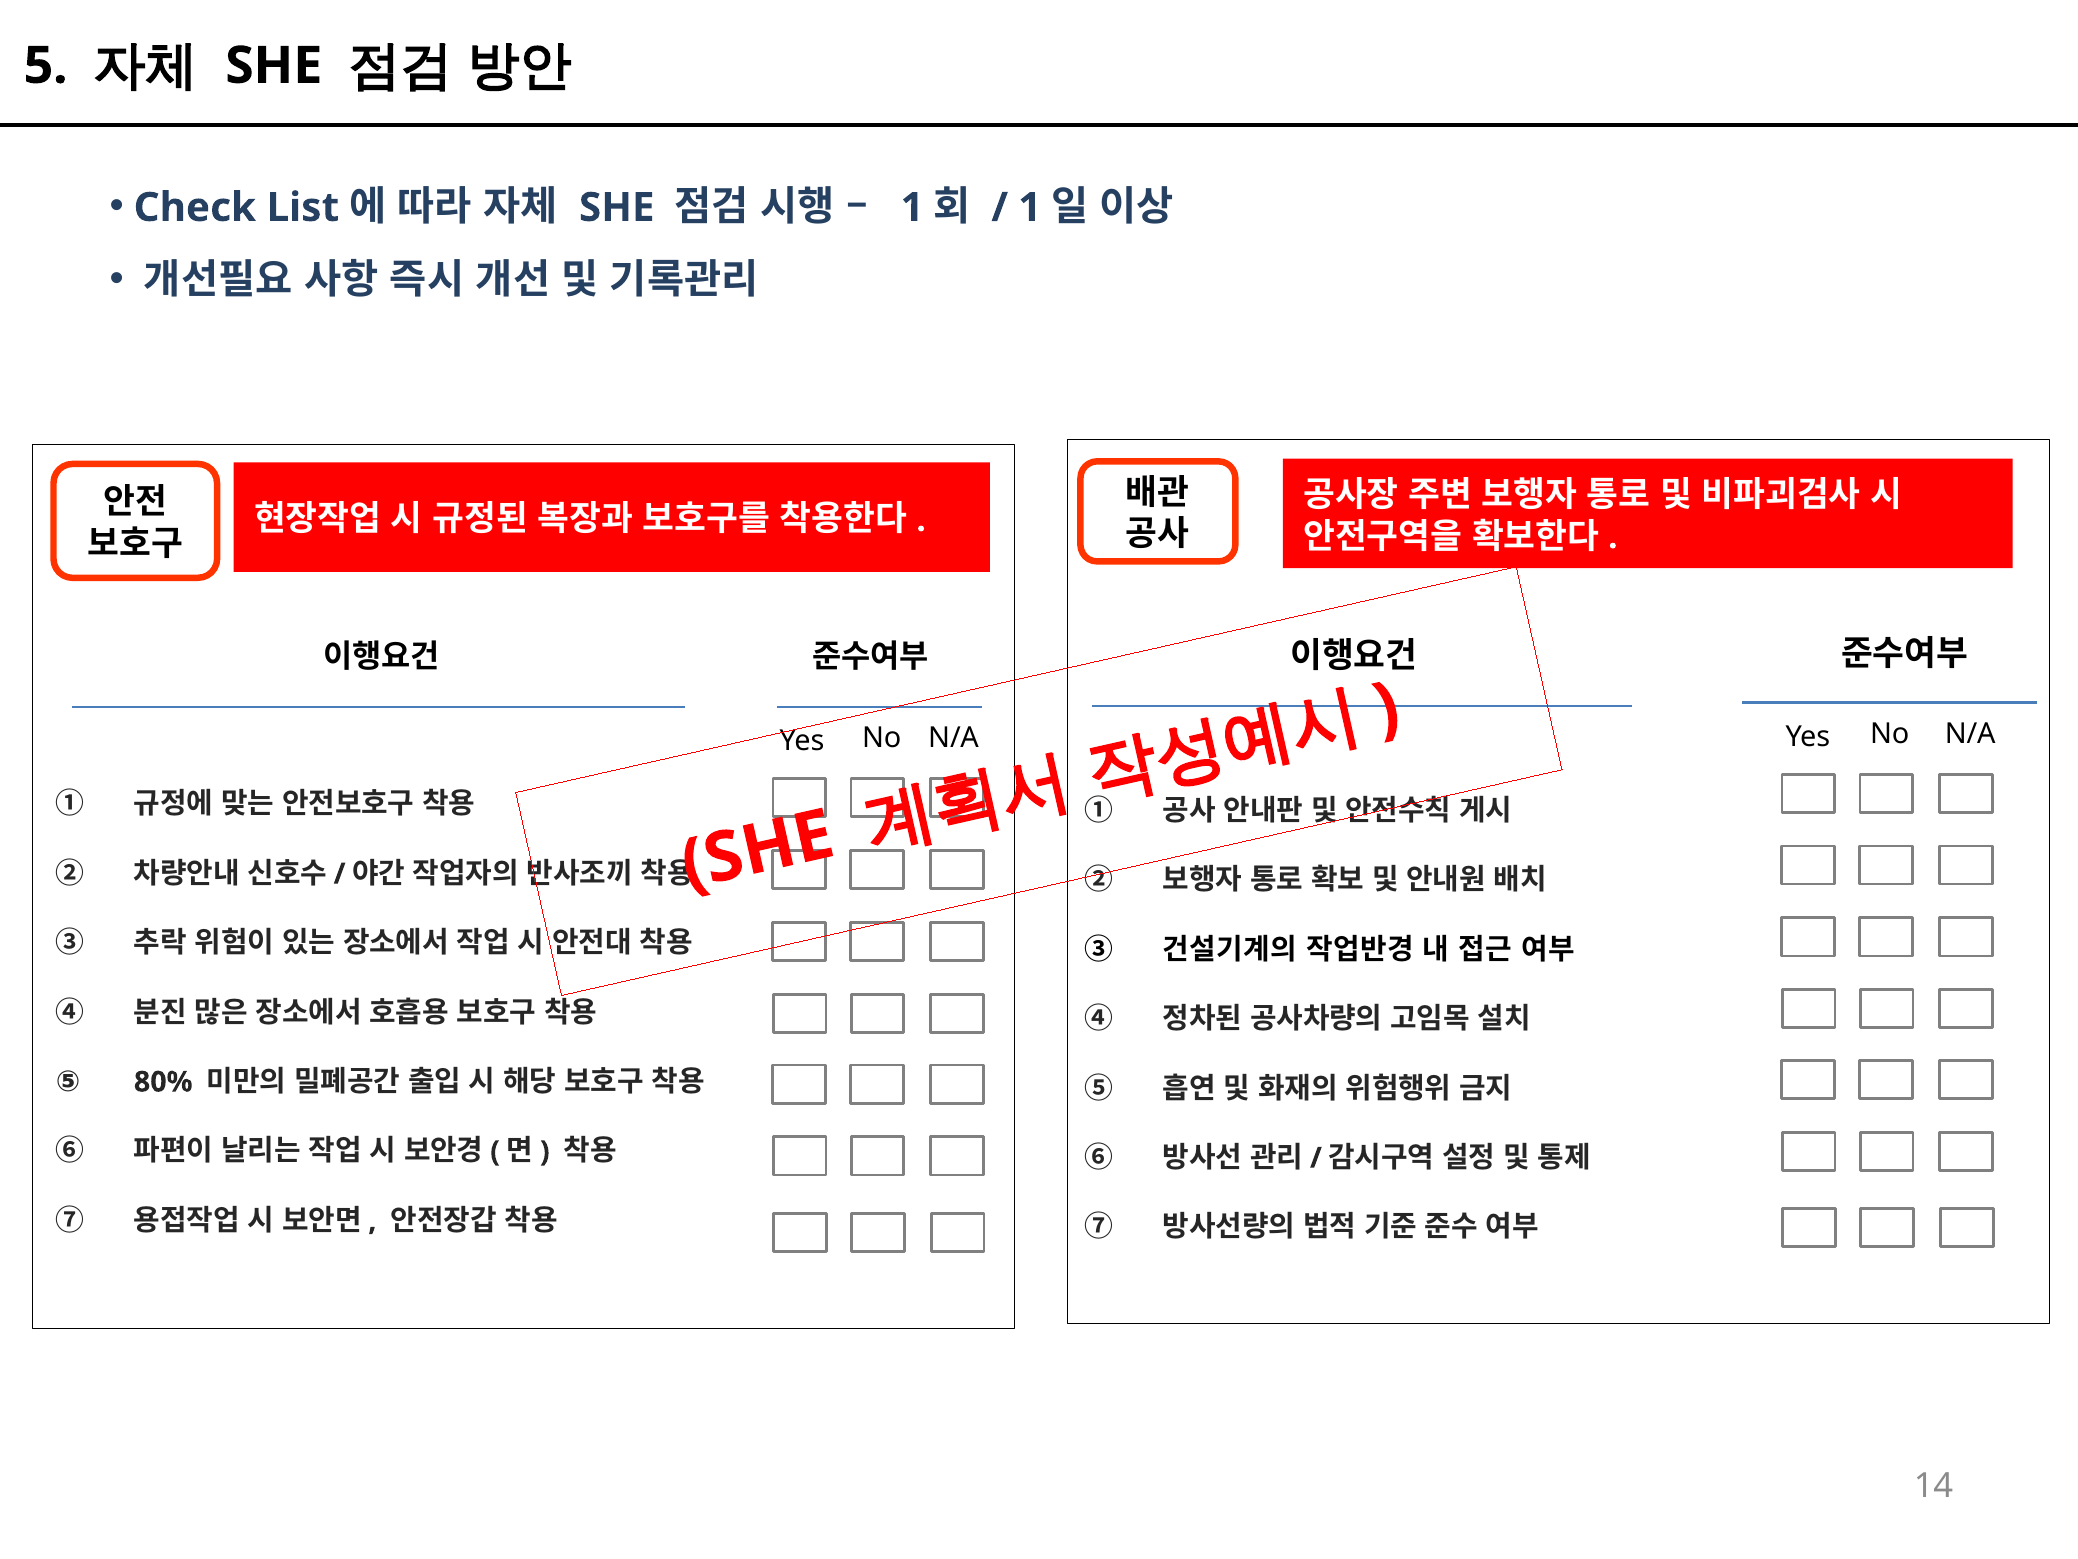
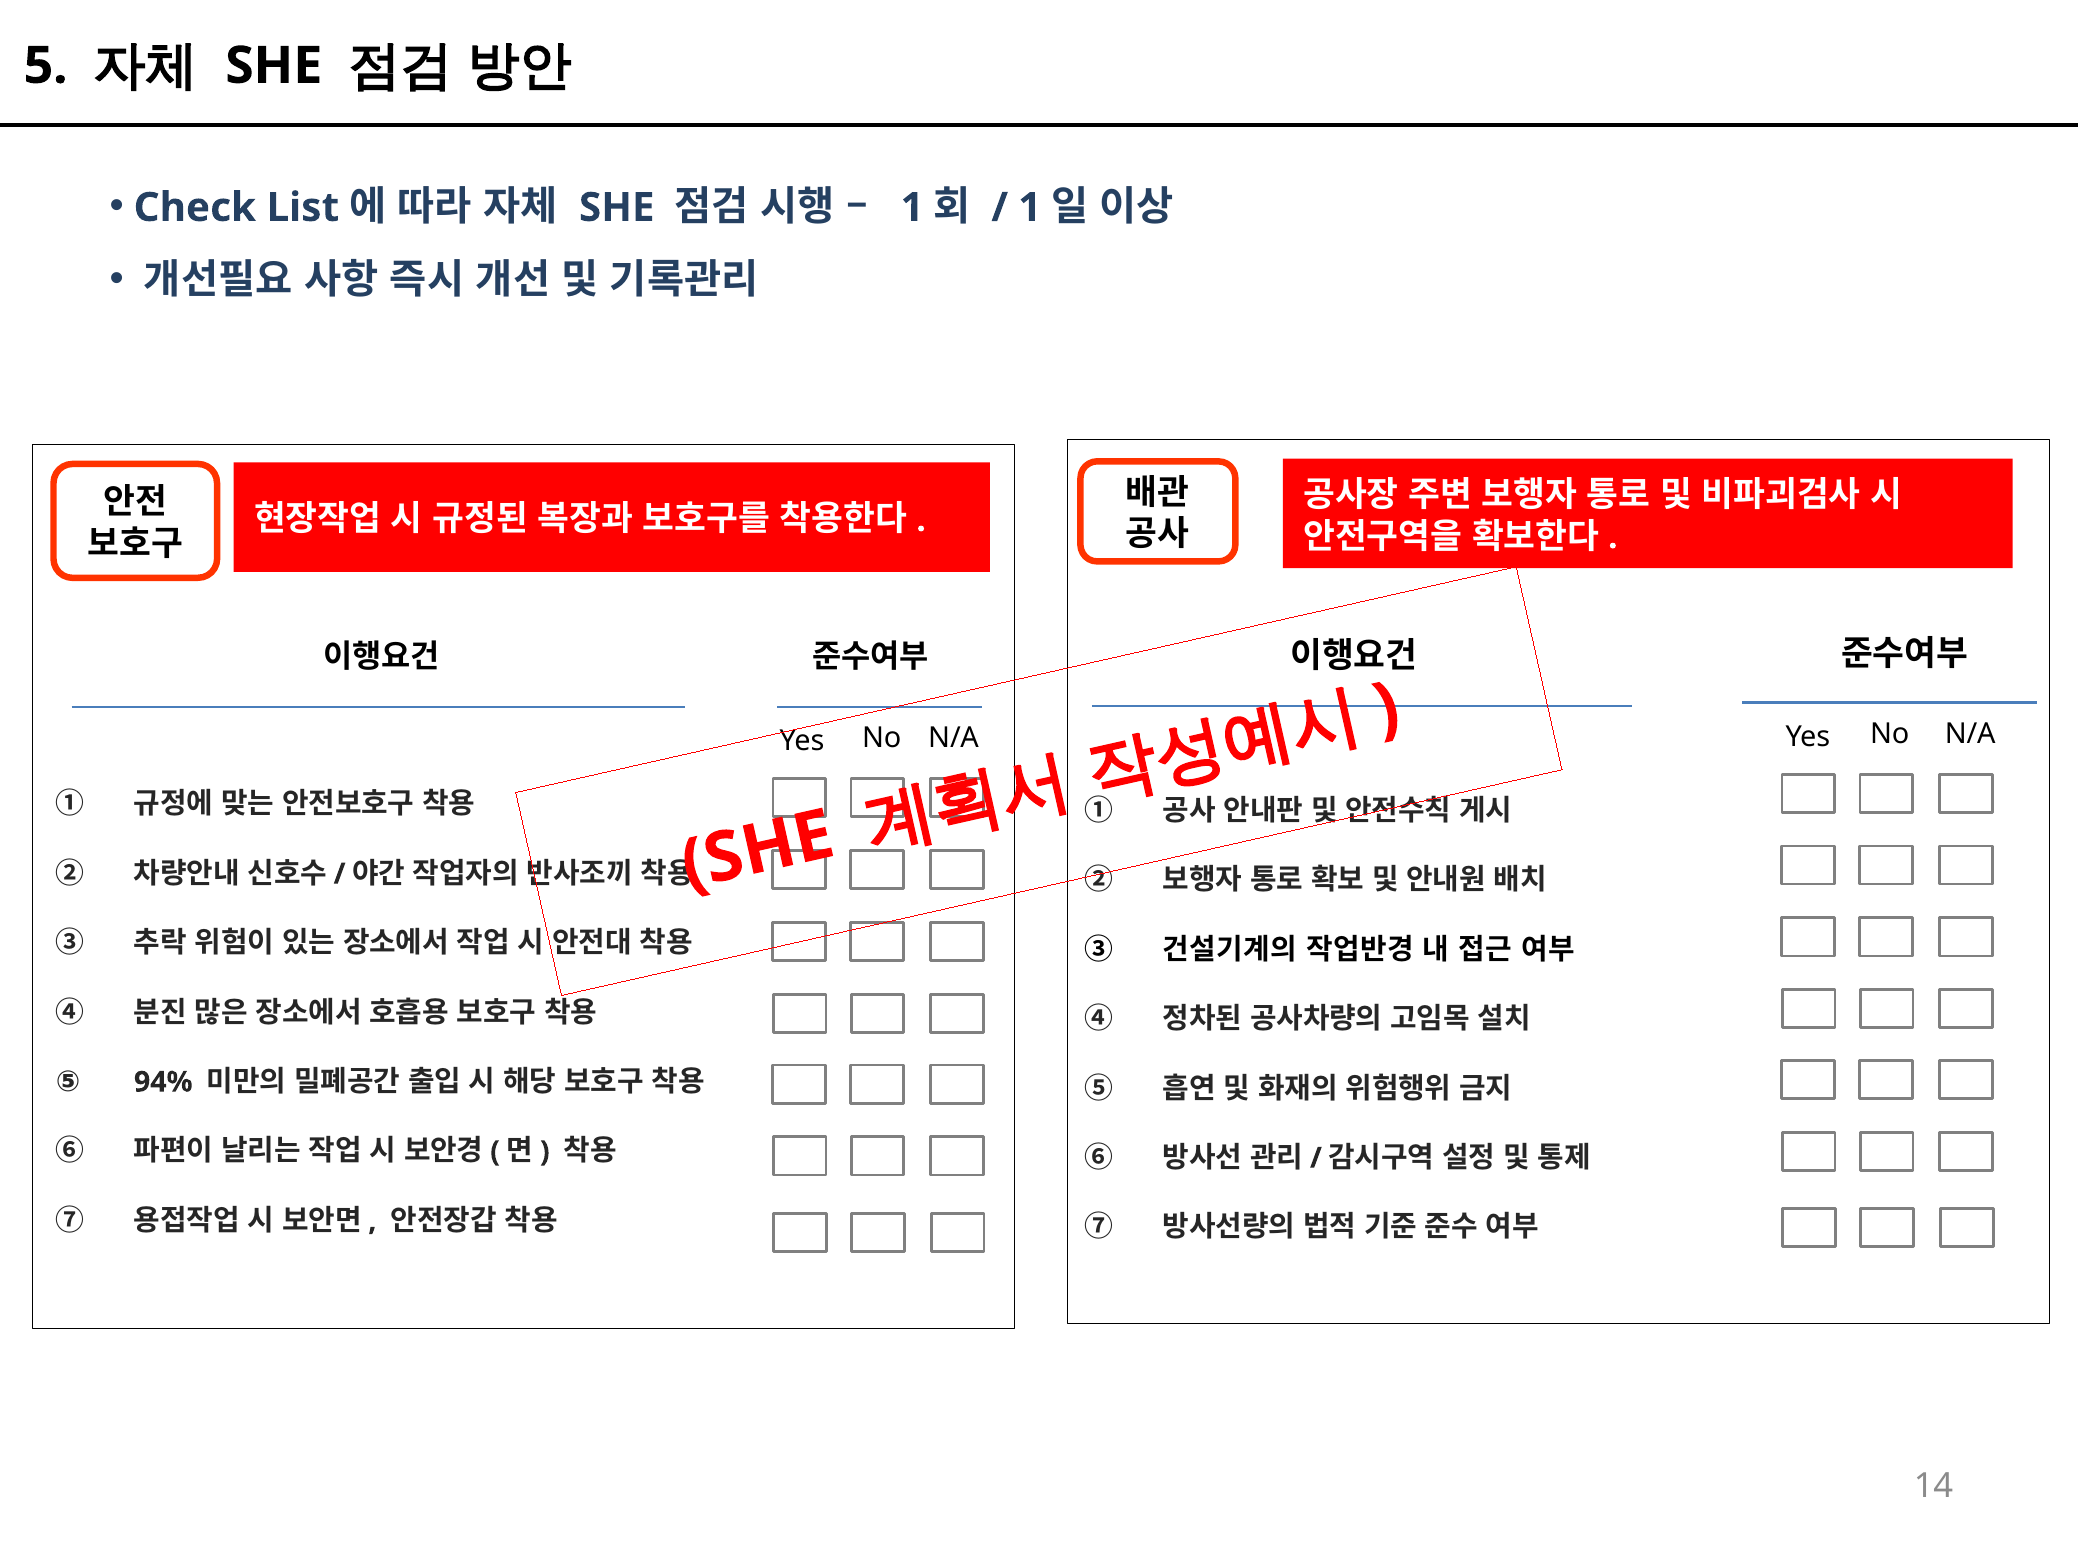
80%: 80% -> 94%
